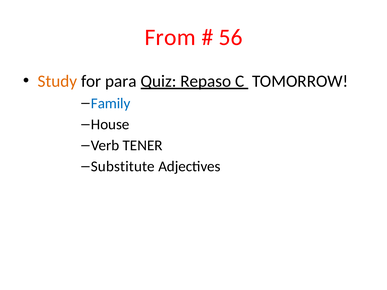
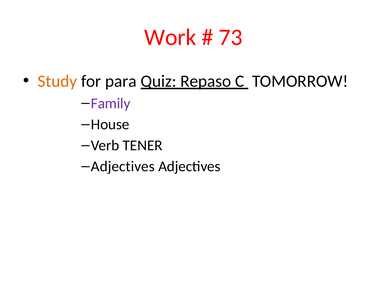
From: From -> Work
56: 56 -> 73
Family colour: blue -> purple
Substitute at (123, 167): Substitute -> Adjectives
